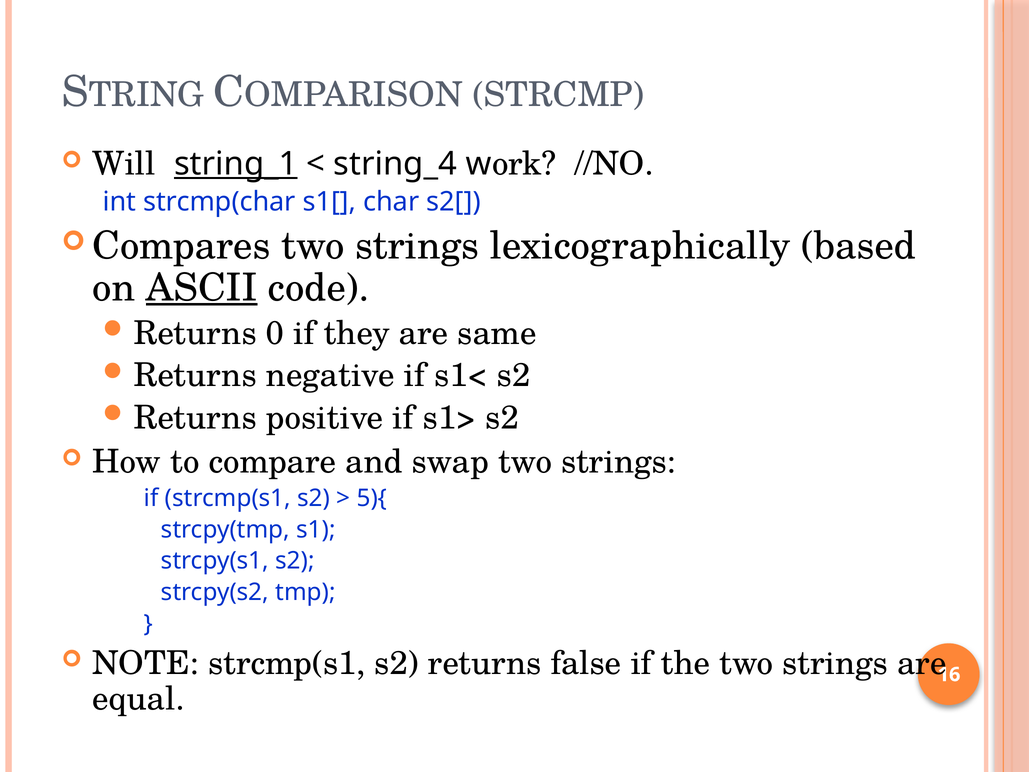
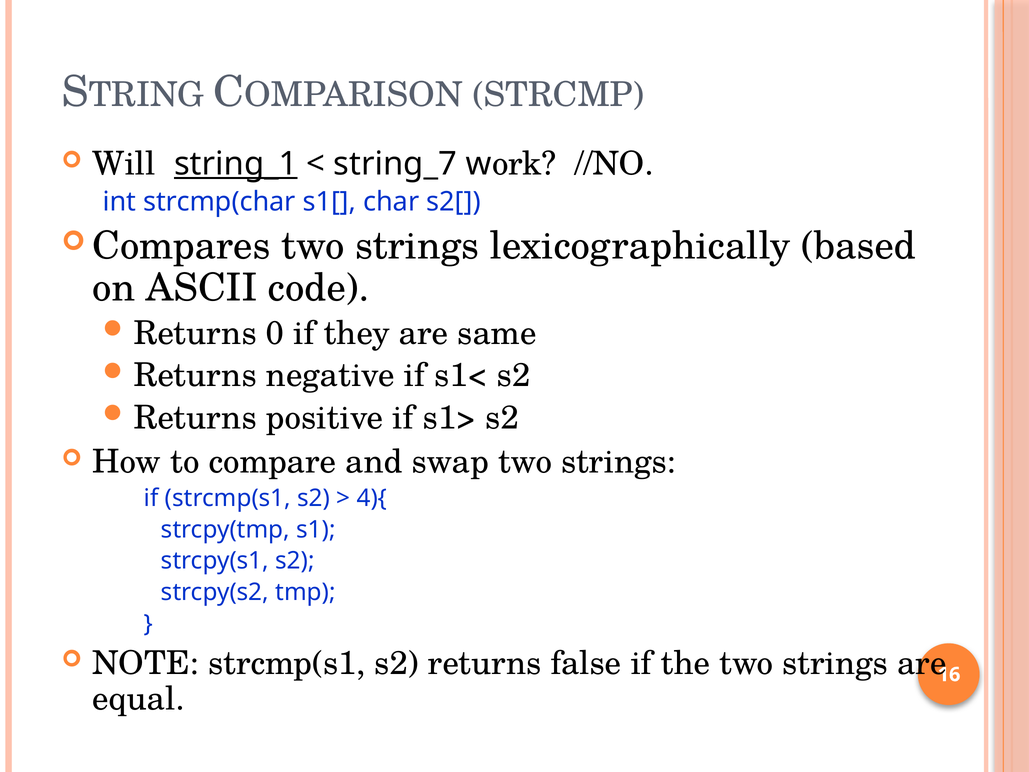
string_4: string_4 -> string_7
ASCII underline: present -> none
5){: 5){ -> 4){
